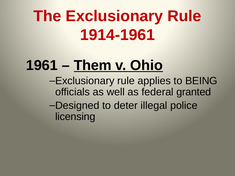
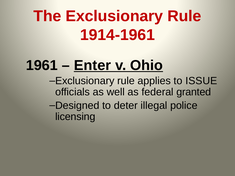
Them: Them -> Enter
BEING: BEING -> ISSUE
